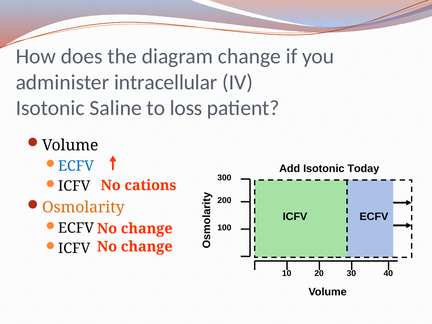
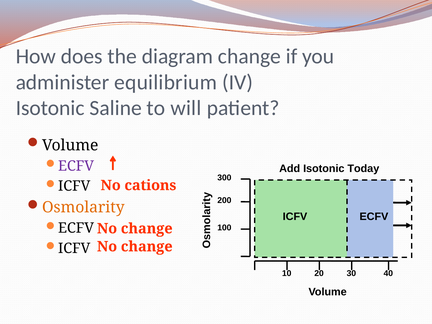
intracellular: intracellular -> equilibrium
loss: loss -> will
ECFV at (76, 166) colour: blue -> purple
